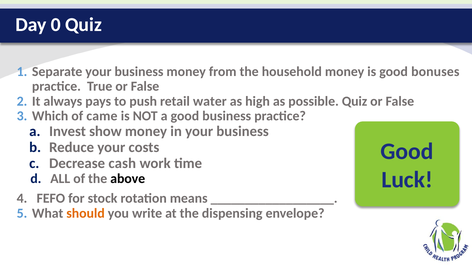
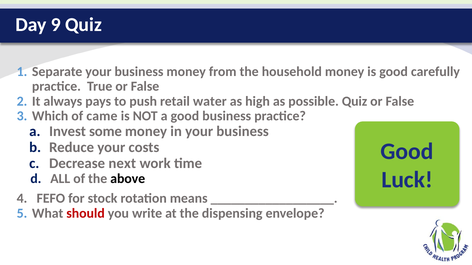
0: 0 -> 9
bonuses: bonuses -> carefully
show: show -> some
cash: cash -> next
should colour: orange -> red
